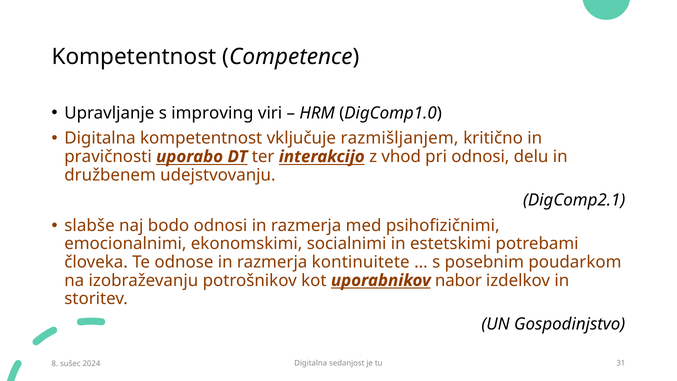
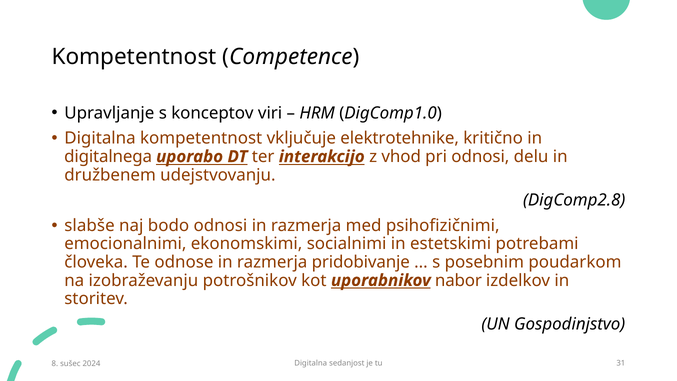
improving: improving -> konceptov
razmišljanjem: razmišljanjem -> elektrotehnike
pravičnosti: pravičnosti -> digitalnega
DigComp2.1: DigComp2.1 -> DigComp2.8
kontinuitete: kontinuitete -> pridobivanje
